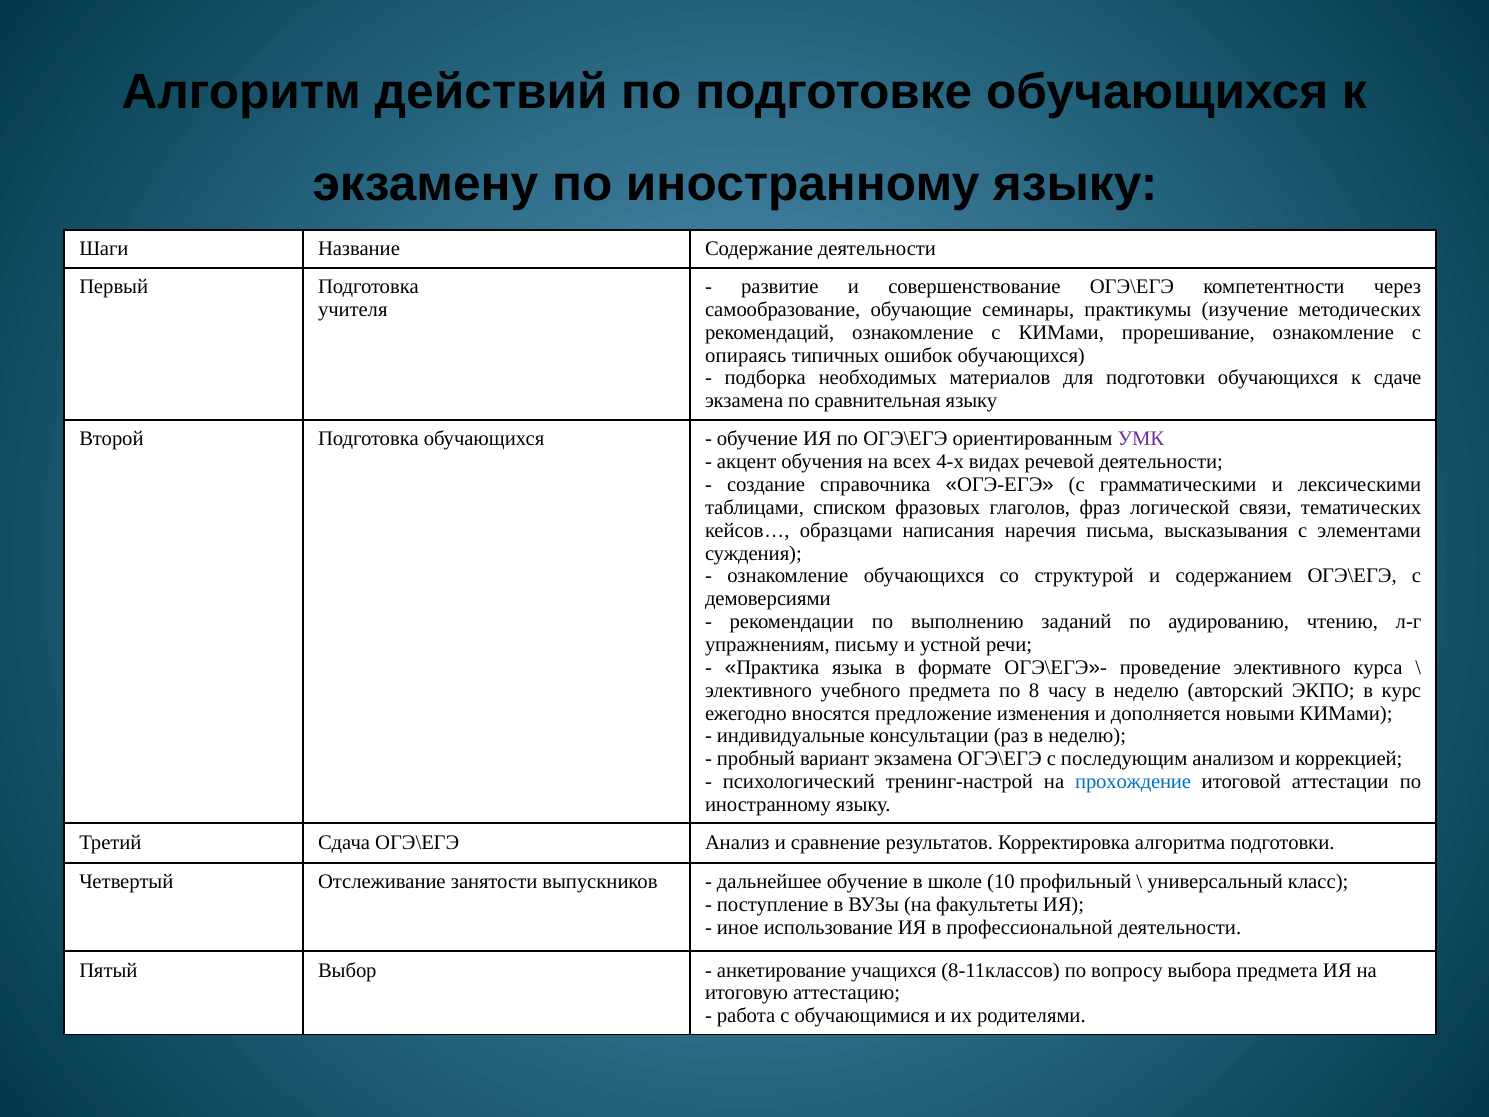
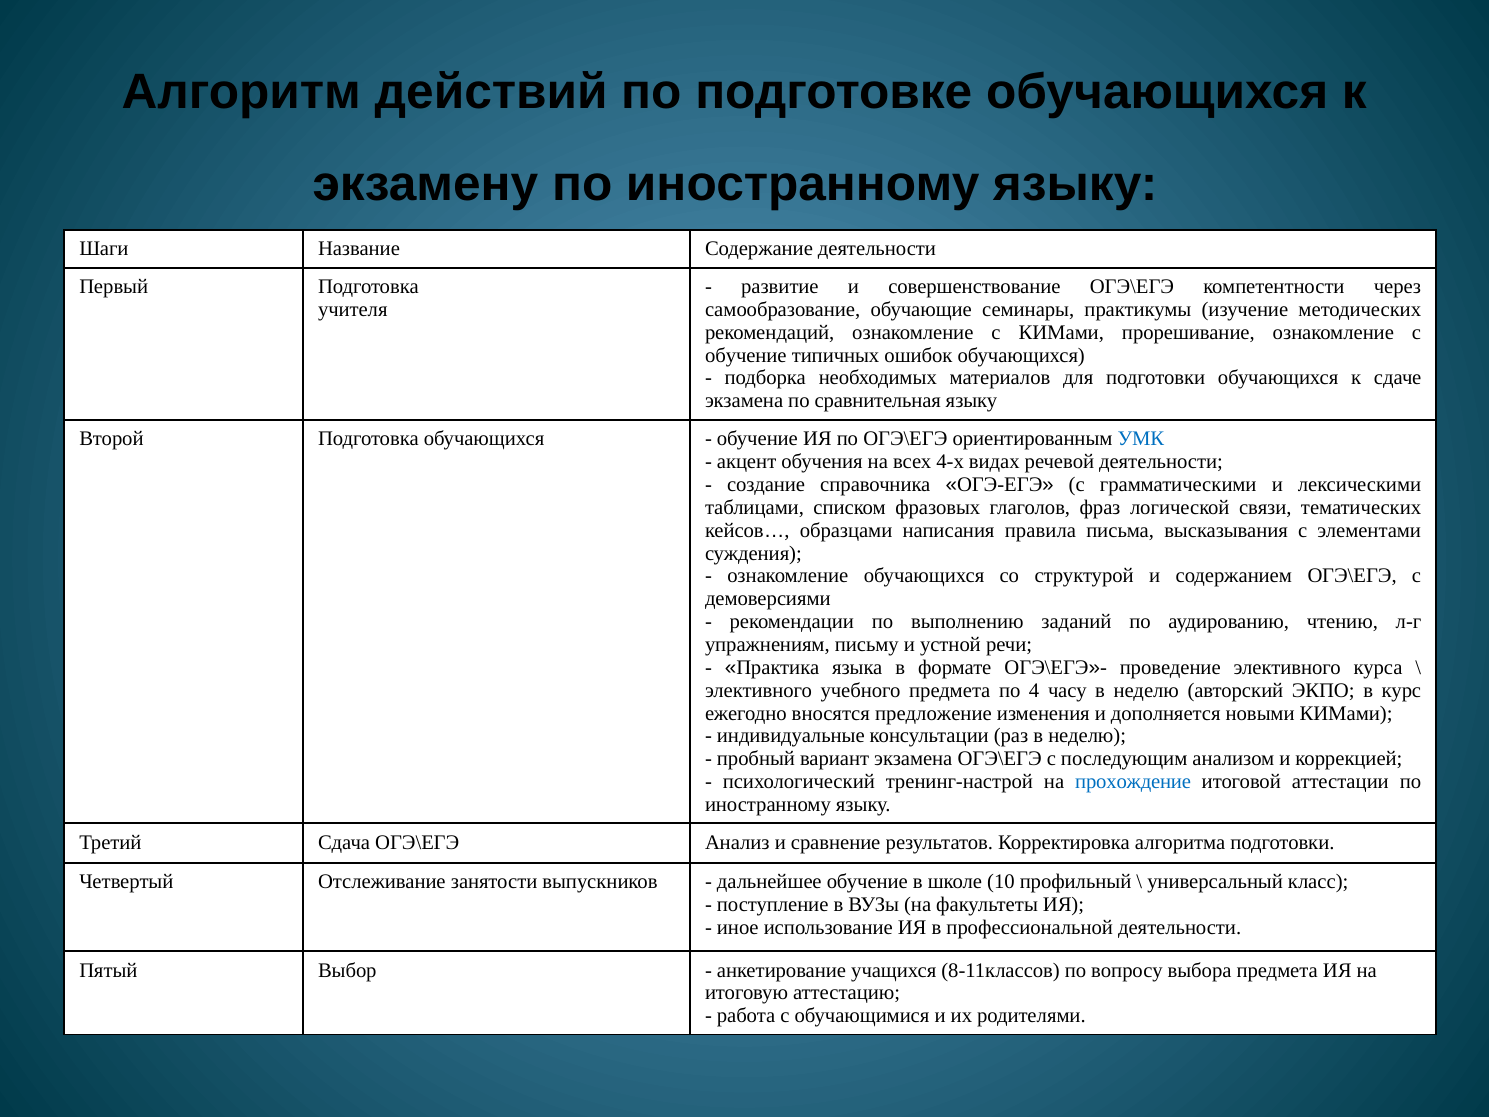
опираясь at (746, 355): опираясь -> обучение
УМК colour: purple -> blue
наречия: наречия -> правила
8: 8 -> 4
